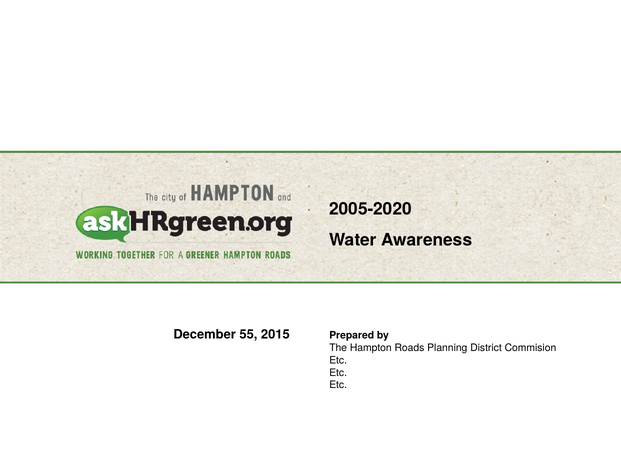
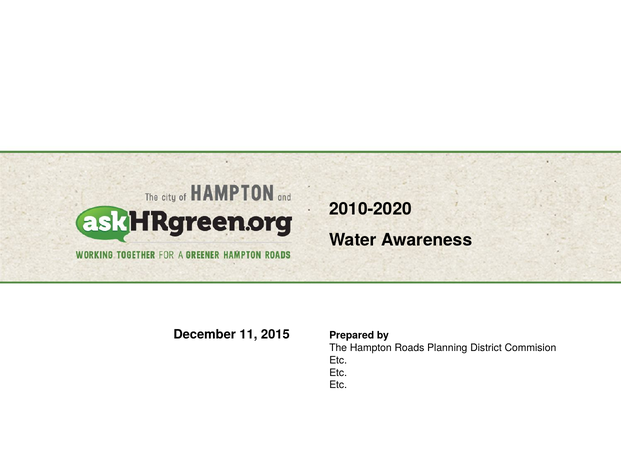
2005-2020: 2005-2020 -> 2010-2020
55: 55 -> 11
